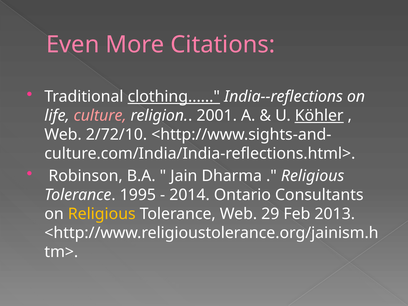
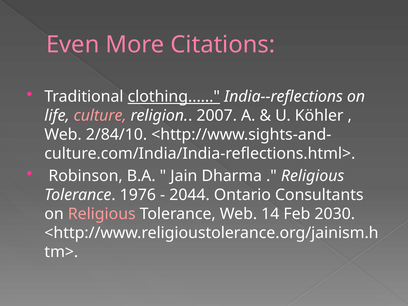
2001: 2001 -> 2007
Köhler underline: present -> none
2/72/10: 2/72/10 -> 2/84/10
1995: 1995 -> 1976
2014: 2014 -> 2044
Religious at (102, 214) colour: yellow -> pink
29: 29 -> 14
2013: 2013 -> 2030
